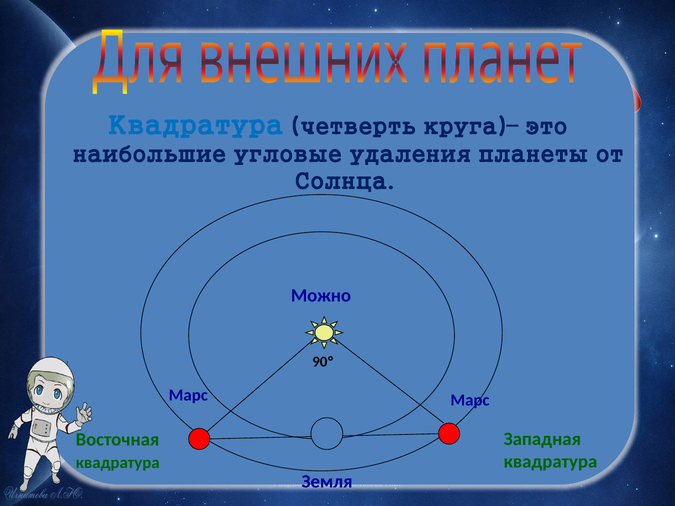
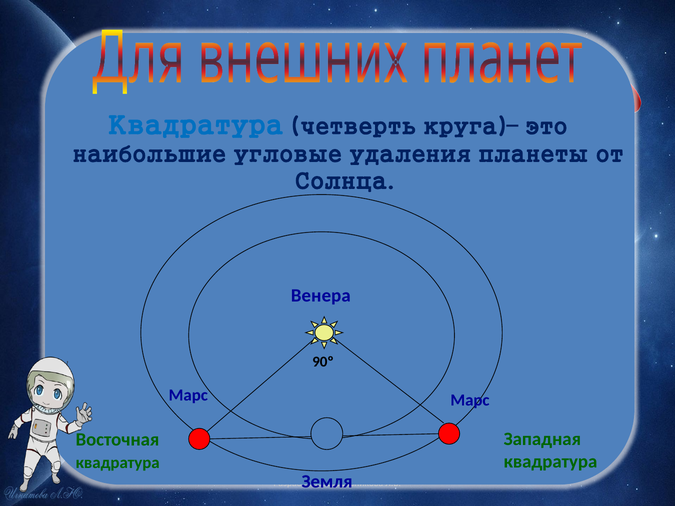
Можно: Можно -> Венера
